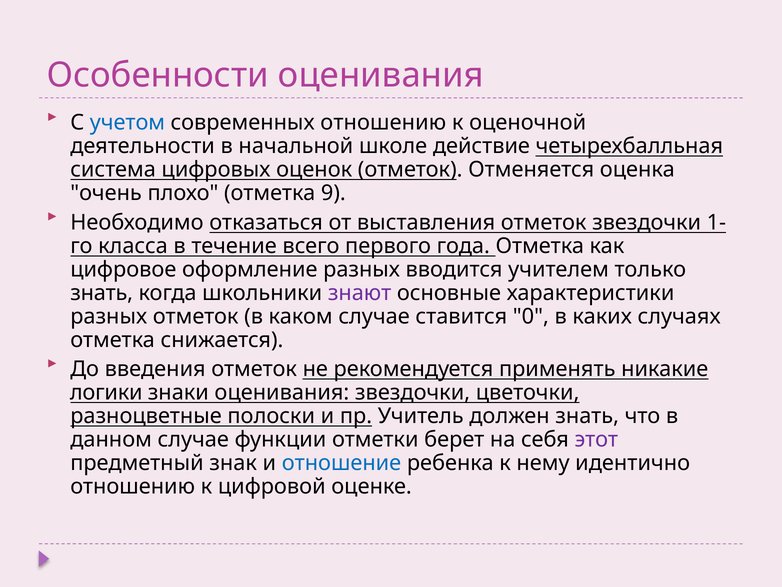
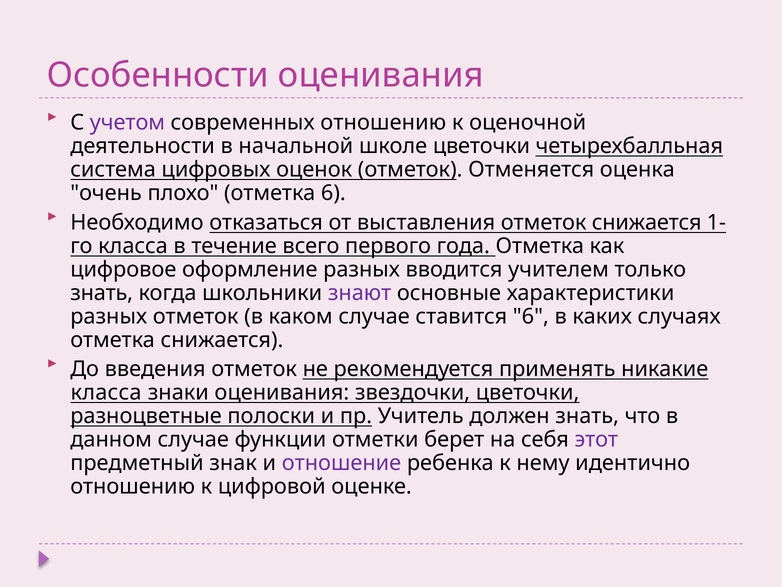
учетом colour: blue -> purple
школе действие: действие -> цветочки
отметка 9: 9 -> 6
отметок звездочки: звездочки -> снижается
ставится 0: 0 -> 6
логики at (106, 392): логики -> класса
отношение colour: blue -> purple
